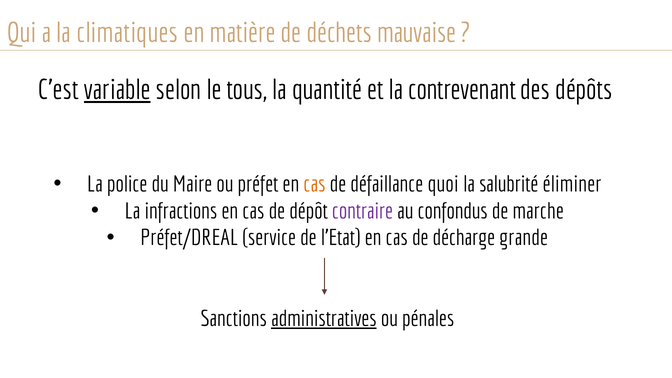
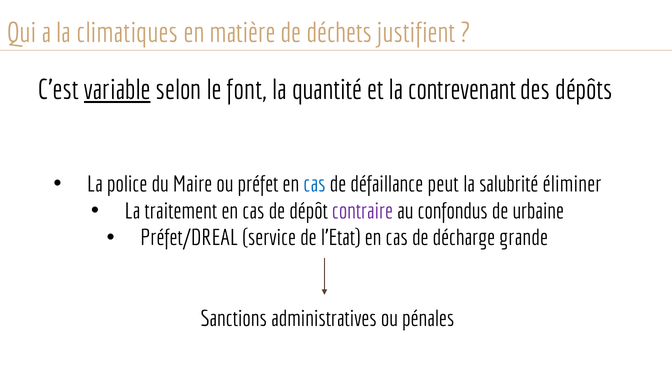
mauvaise: mauvaise -> justifient
tous: tous -> font
cas at (315, 184) colour: orange -> blue
quoi: quoi -> peut
infractions: infractions -> traitement
marche: marche -> urbaine
administratives underline: present -> none
